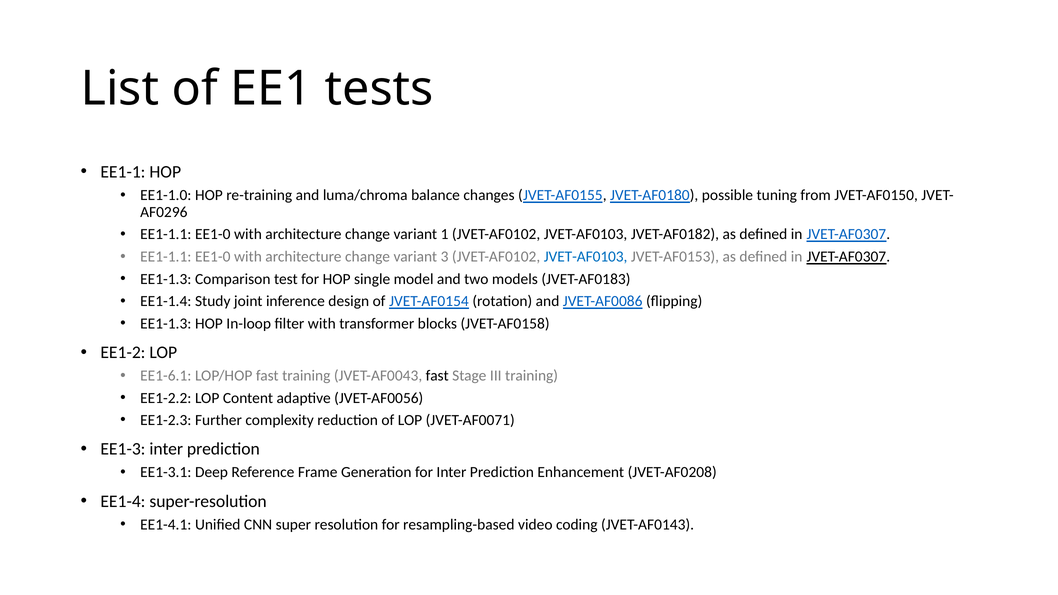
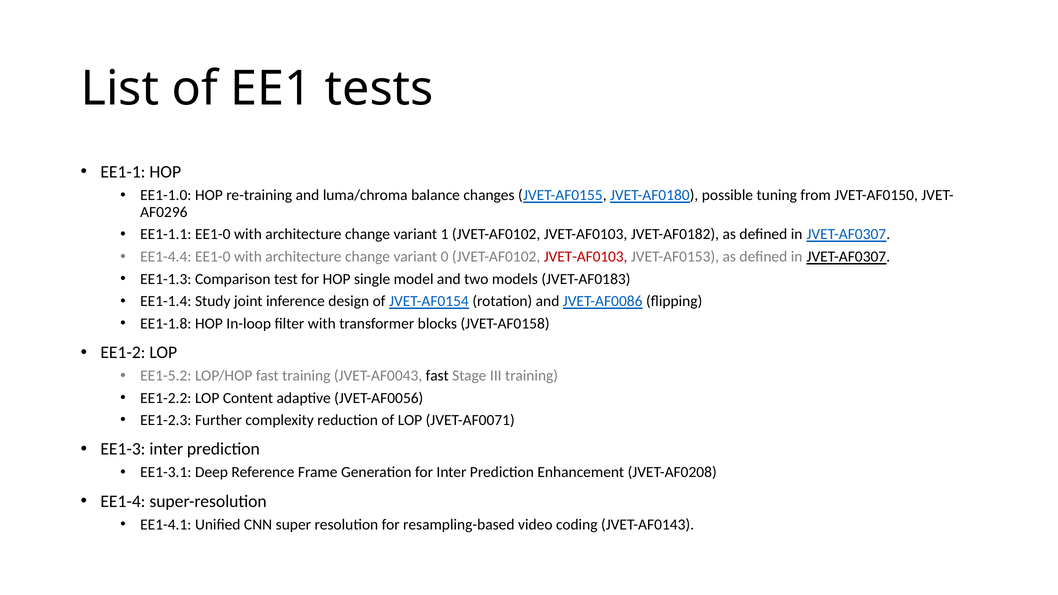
EE1-1.1 at (166, 257): EE1-1.1 -> EE1-4.4
3: 3 -> 0
JVET-AF0103 at (586, 257) colour: blue -> red
EE1-1.3 at (166, 324): EE1-1.3 -> EE1-1.8
EE1-6.1: EE1-6.1 -> EE1-5.2
